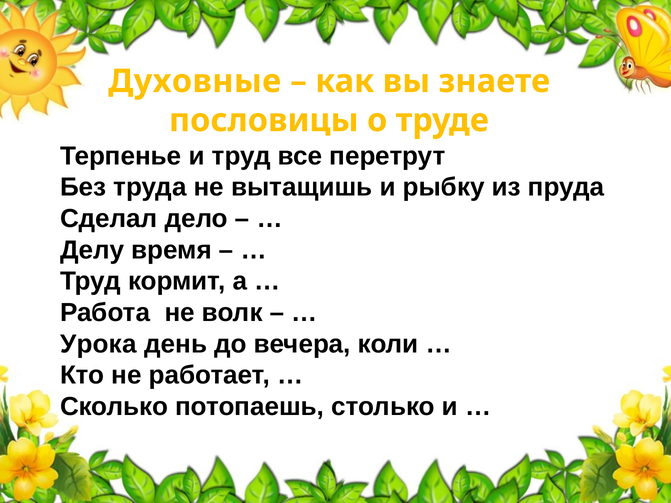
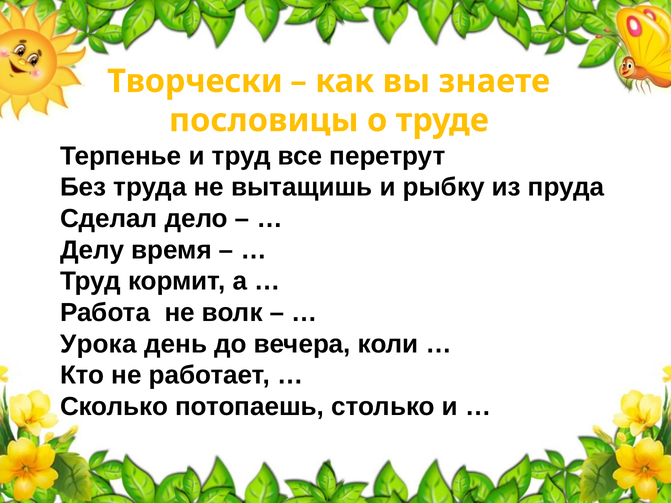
Духовные: Духовные -> Творчески
